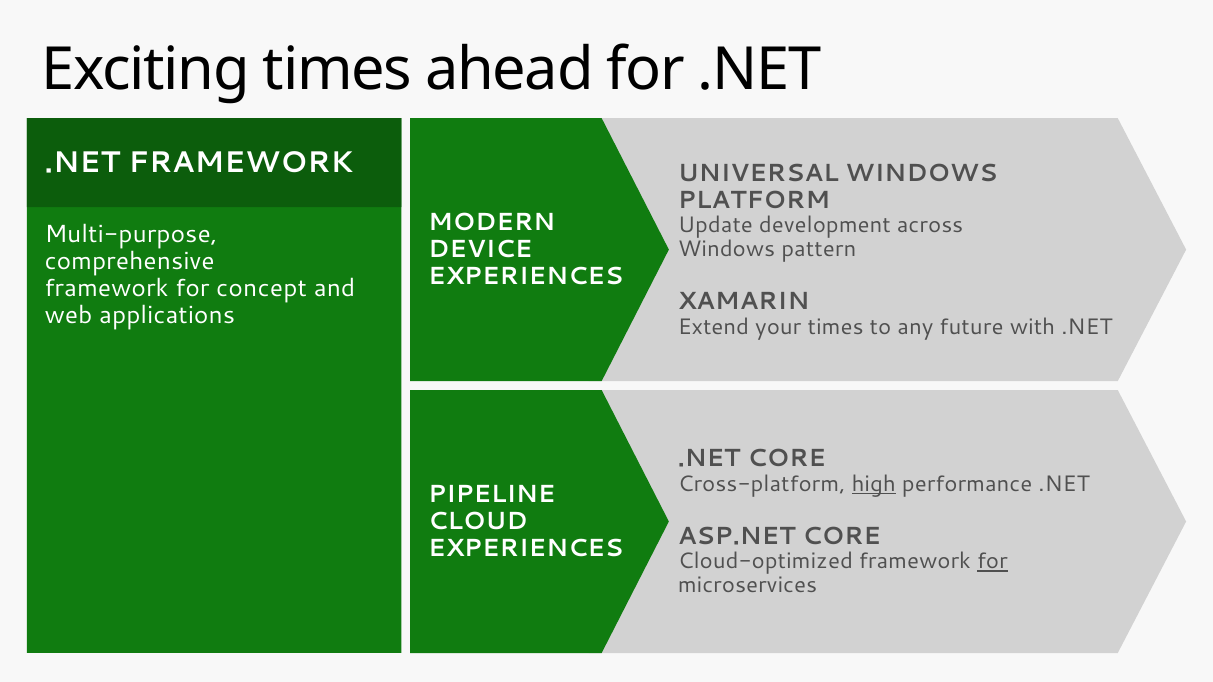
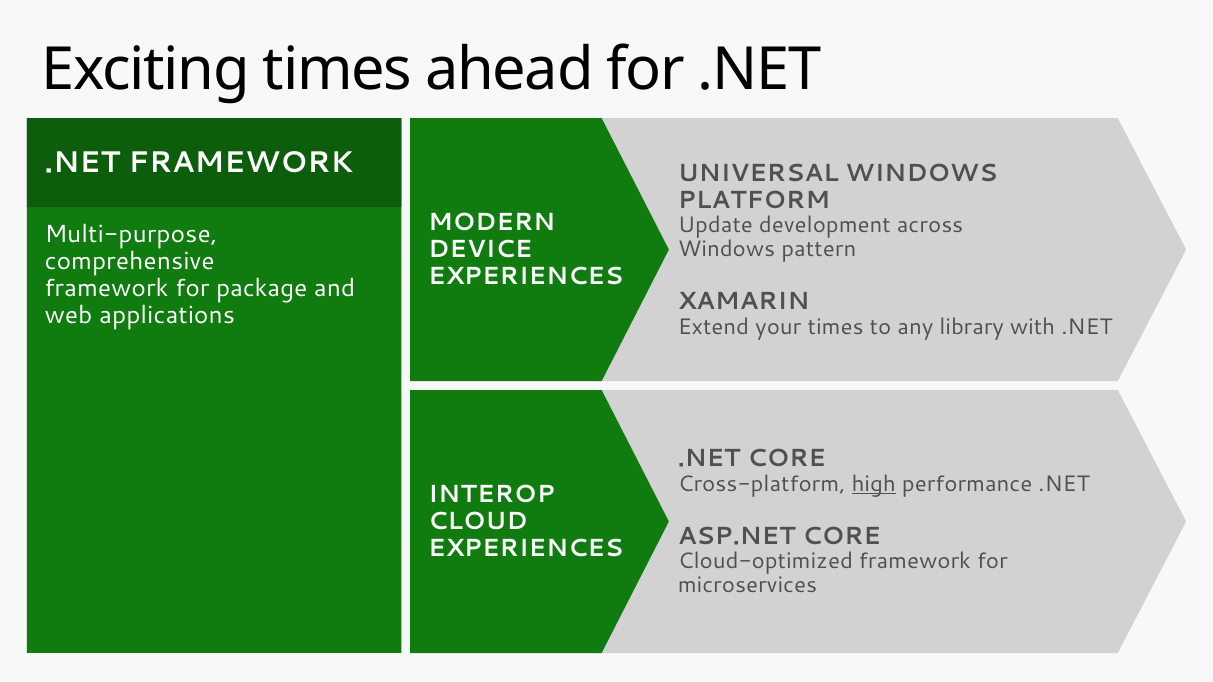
concept: concept -> package
future: future -> library
PIPELINE: PIPELINE -> INTEROP
for at (992, 562) underline: present -> none
